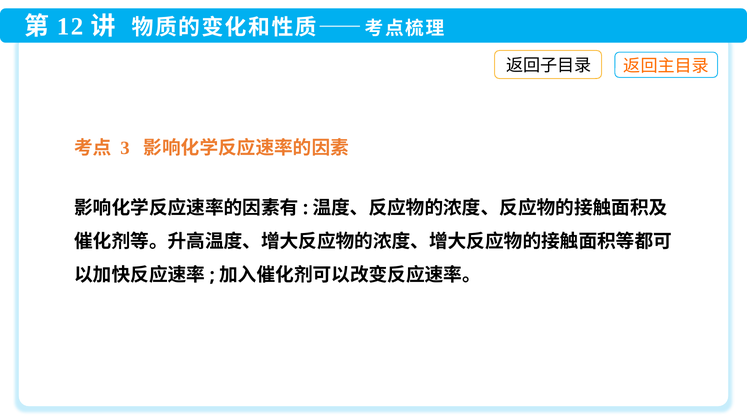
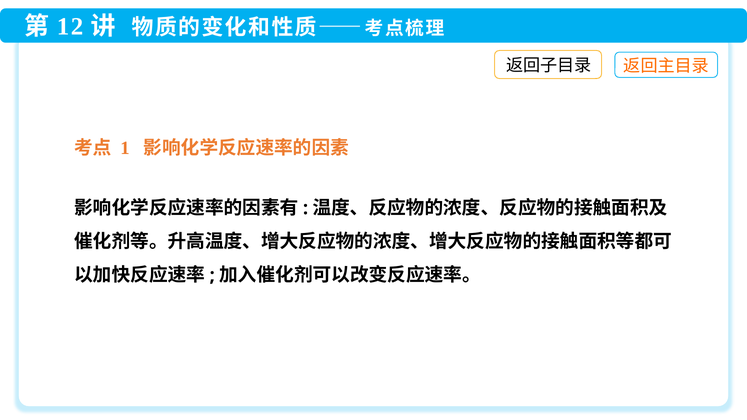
3: 3 -> 1
